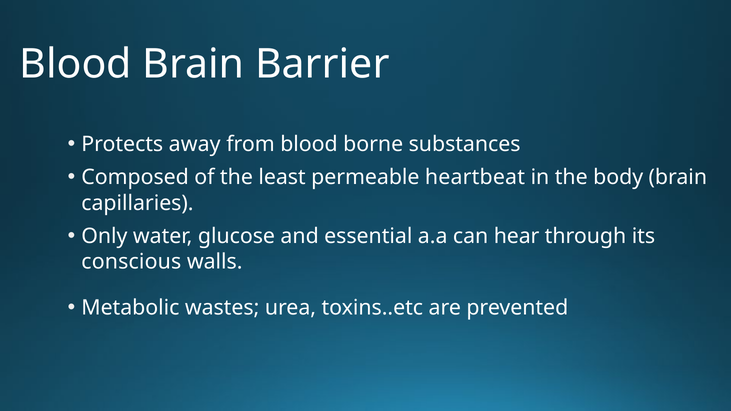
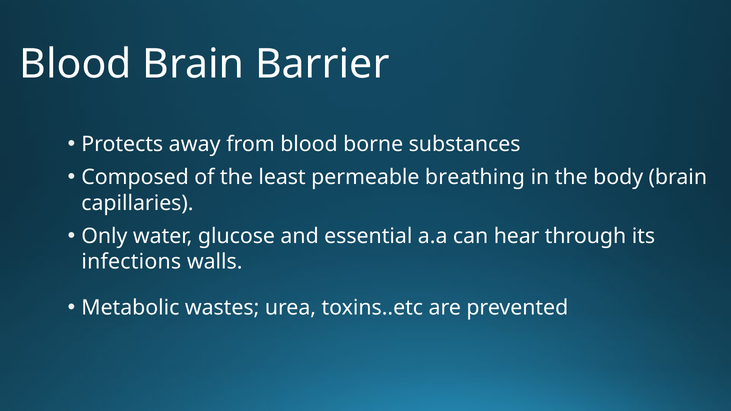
heartbeat: heartbeat -> breathing
conscious: conscious -> infections
